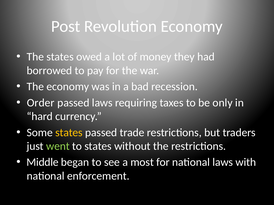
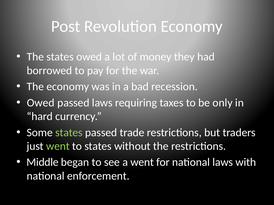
Order at (41, 103): Order -> Owed
states at (69, 133) colour: yellow -> light green
a most: most -> went
